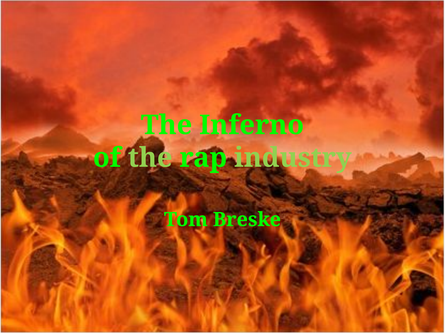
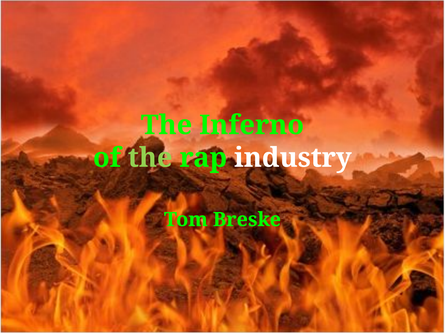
industry colour: light green -> white
